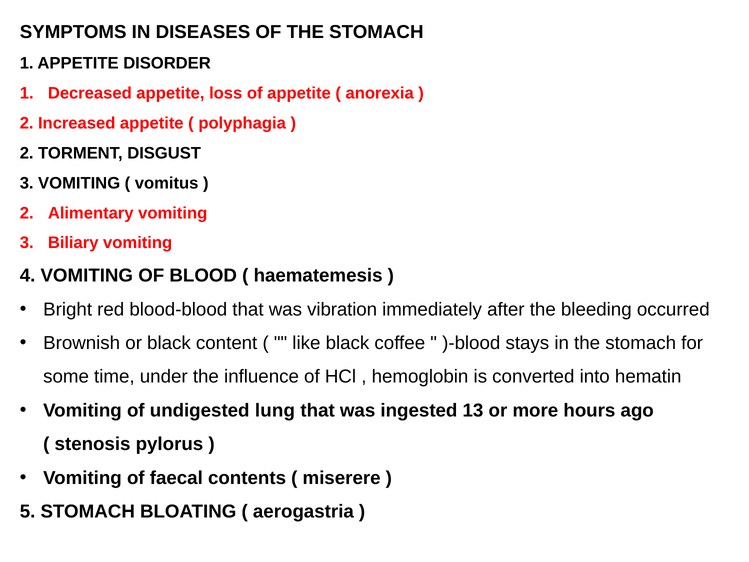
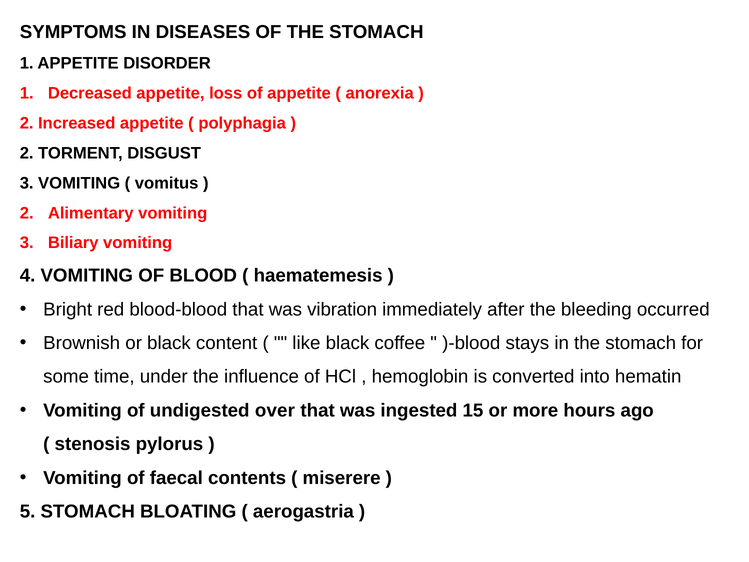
lung: lung -> over
13: 13 -> 15
